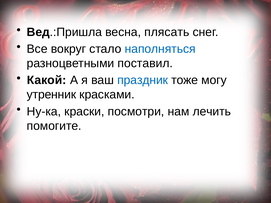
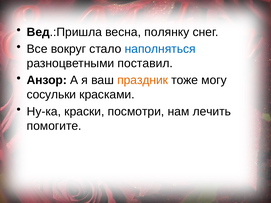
плясать: плясать -> полянку
Какой: Какой -> Анзор
праздник colour: blue -> orange
утренник: утренник -> сосульки
